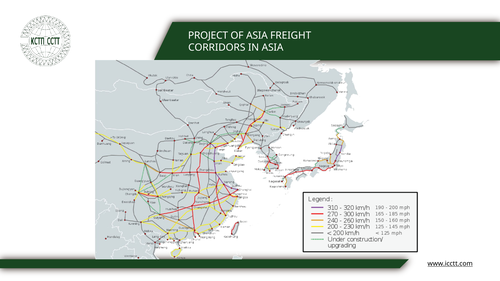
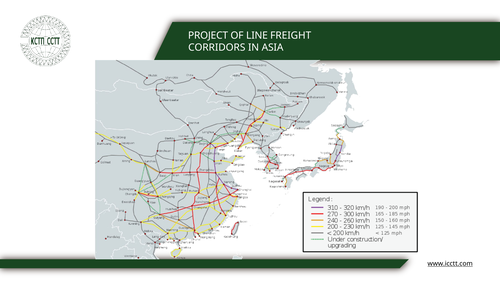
OF ASIA: ASIA -> LINE
